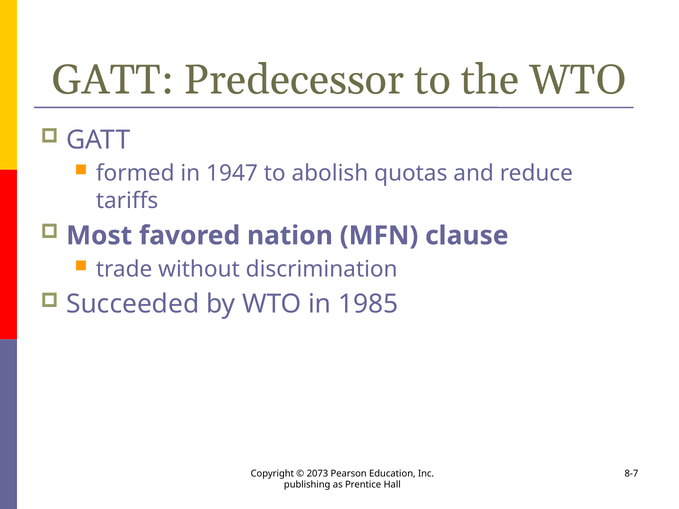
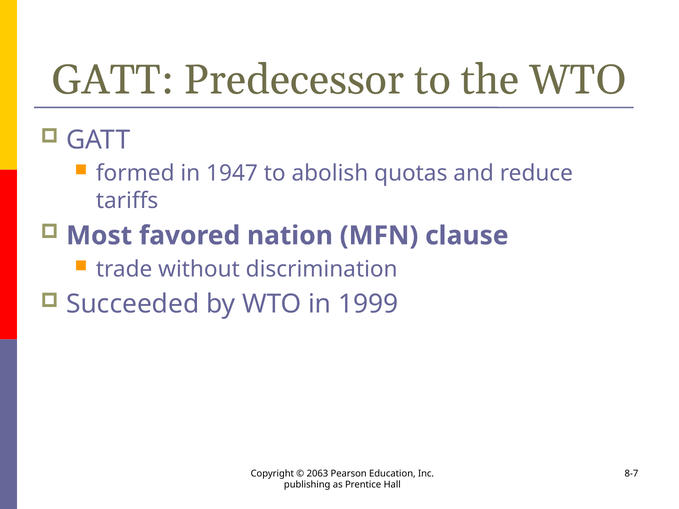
1985: 1985 -> 1999
2073: 2073 -> 2063
